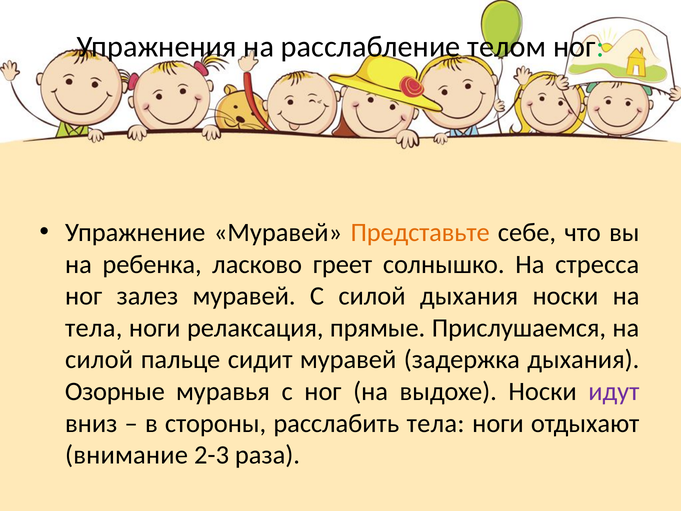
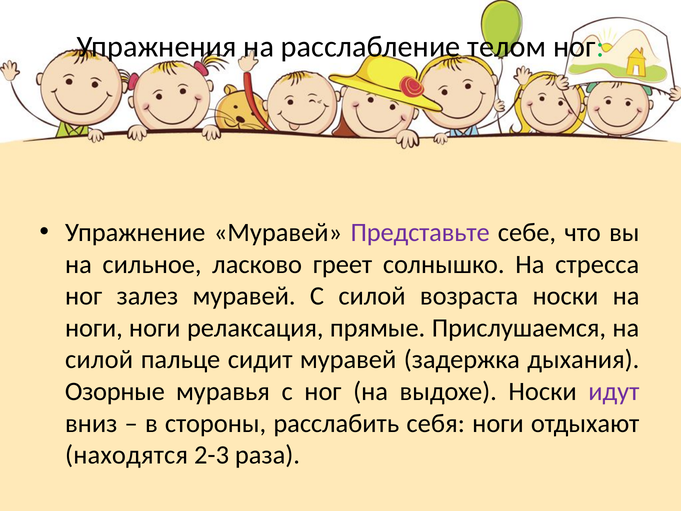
Представьте colour: orange -> purple
ребенка: ребенка -> сильное
силой дыхания: дыхания -> возраста
тела at (94, 328): тела -> ноги
расслабить тела: тела -> себя
внимание: внимание -> находятся
